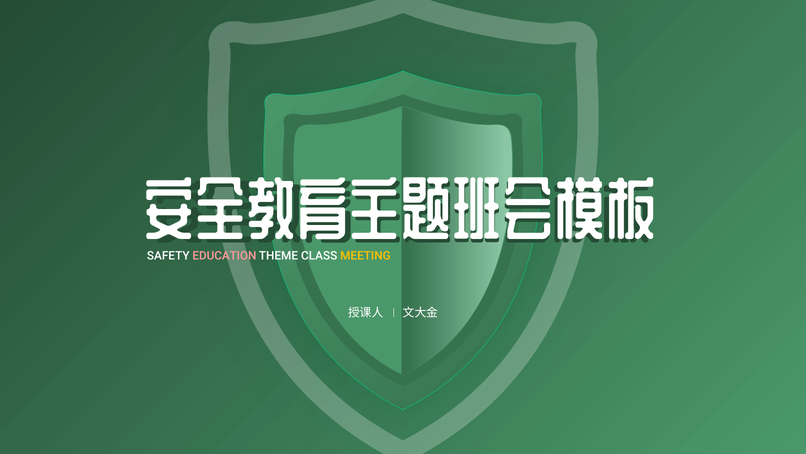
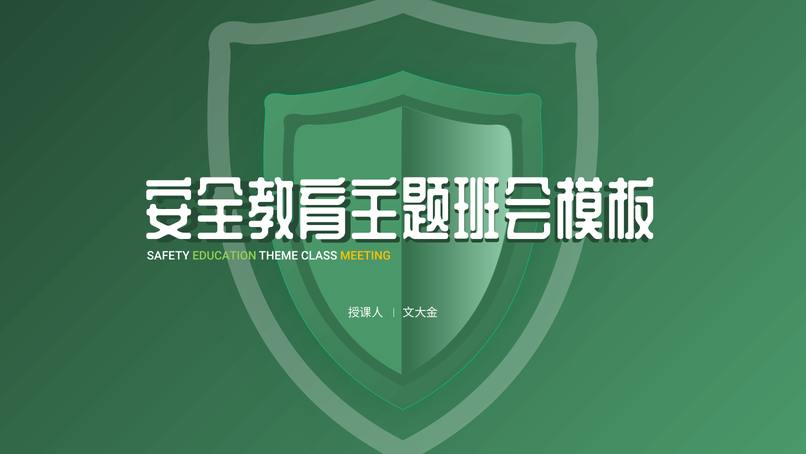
EDUCATION colour: pink -> light green
